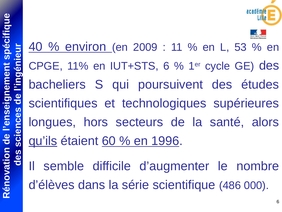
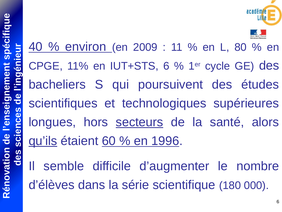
53: 53 -> 80
secteurs underline: none -> present
486: 486 -> 180
